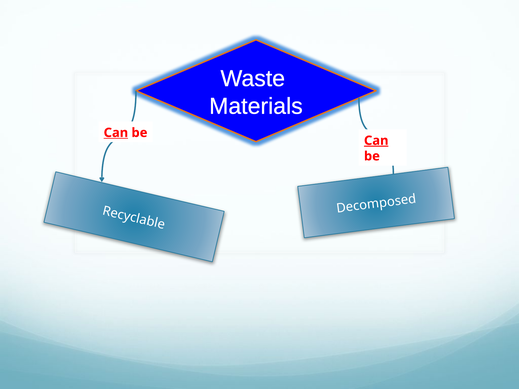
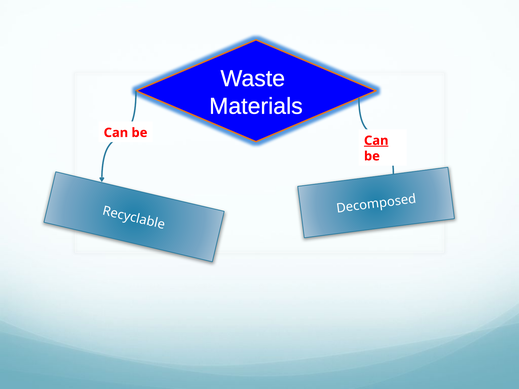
Can at (116, 133) underline: present -> none
